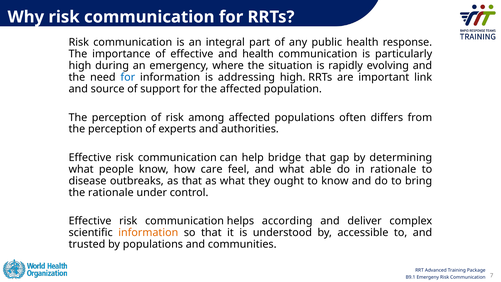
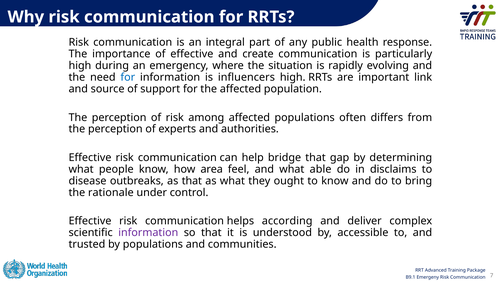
and health: health -> create
addressing: addressing -> influencers
care: care -> area
in rationale: rationale -> disclaims
information at (148, 233) colour: orange -> purple
